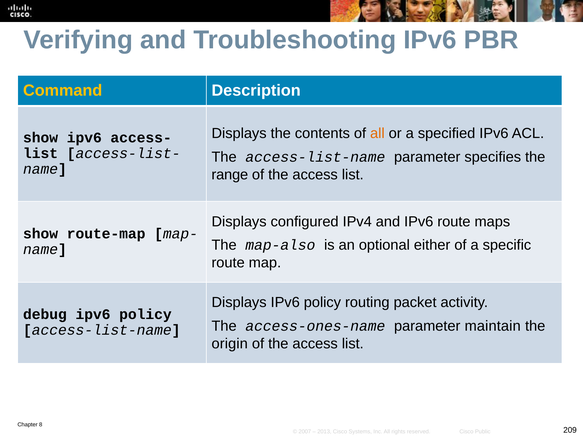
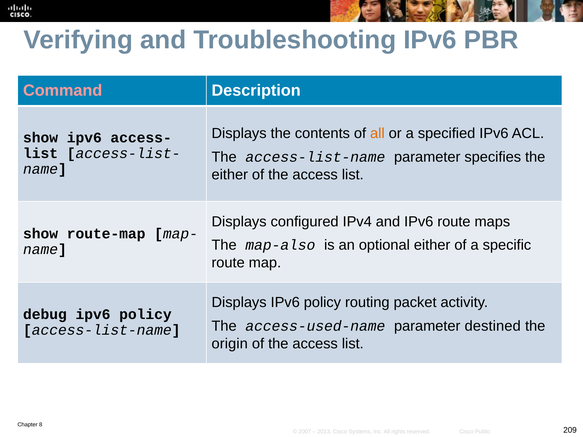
Command colour: yellow -> pink
range at (230, 175): range -> either
access-ones-name: access-ones-name -> access-used-name
maintain: maintain -> destined
